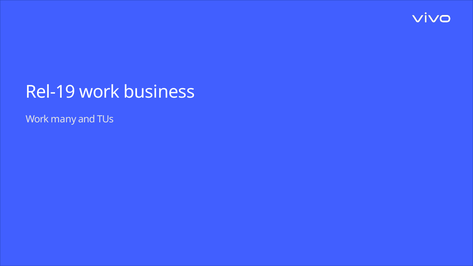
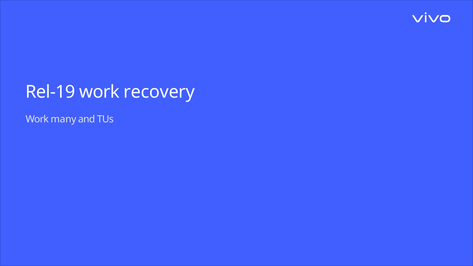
business: business -> recovery
